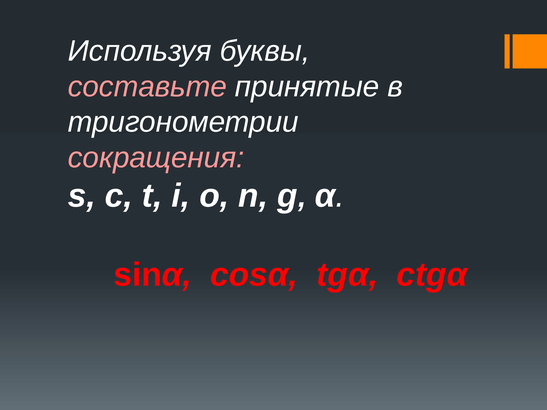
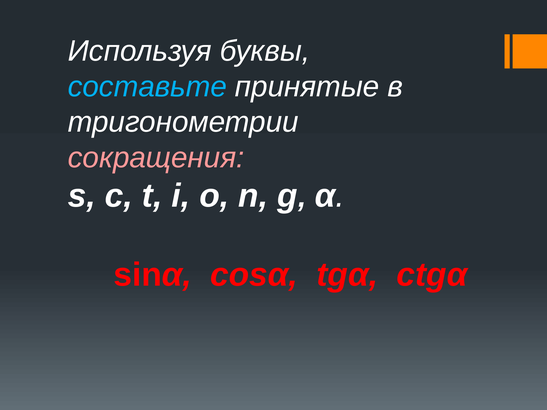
составьте colour: pink -> light blue
